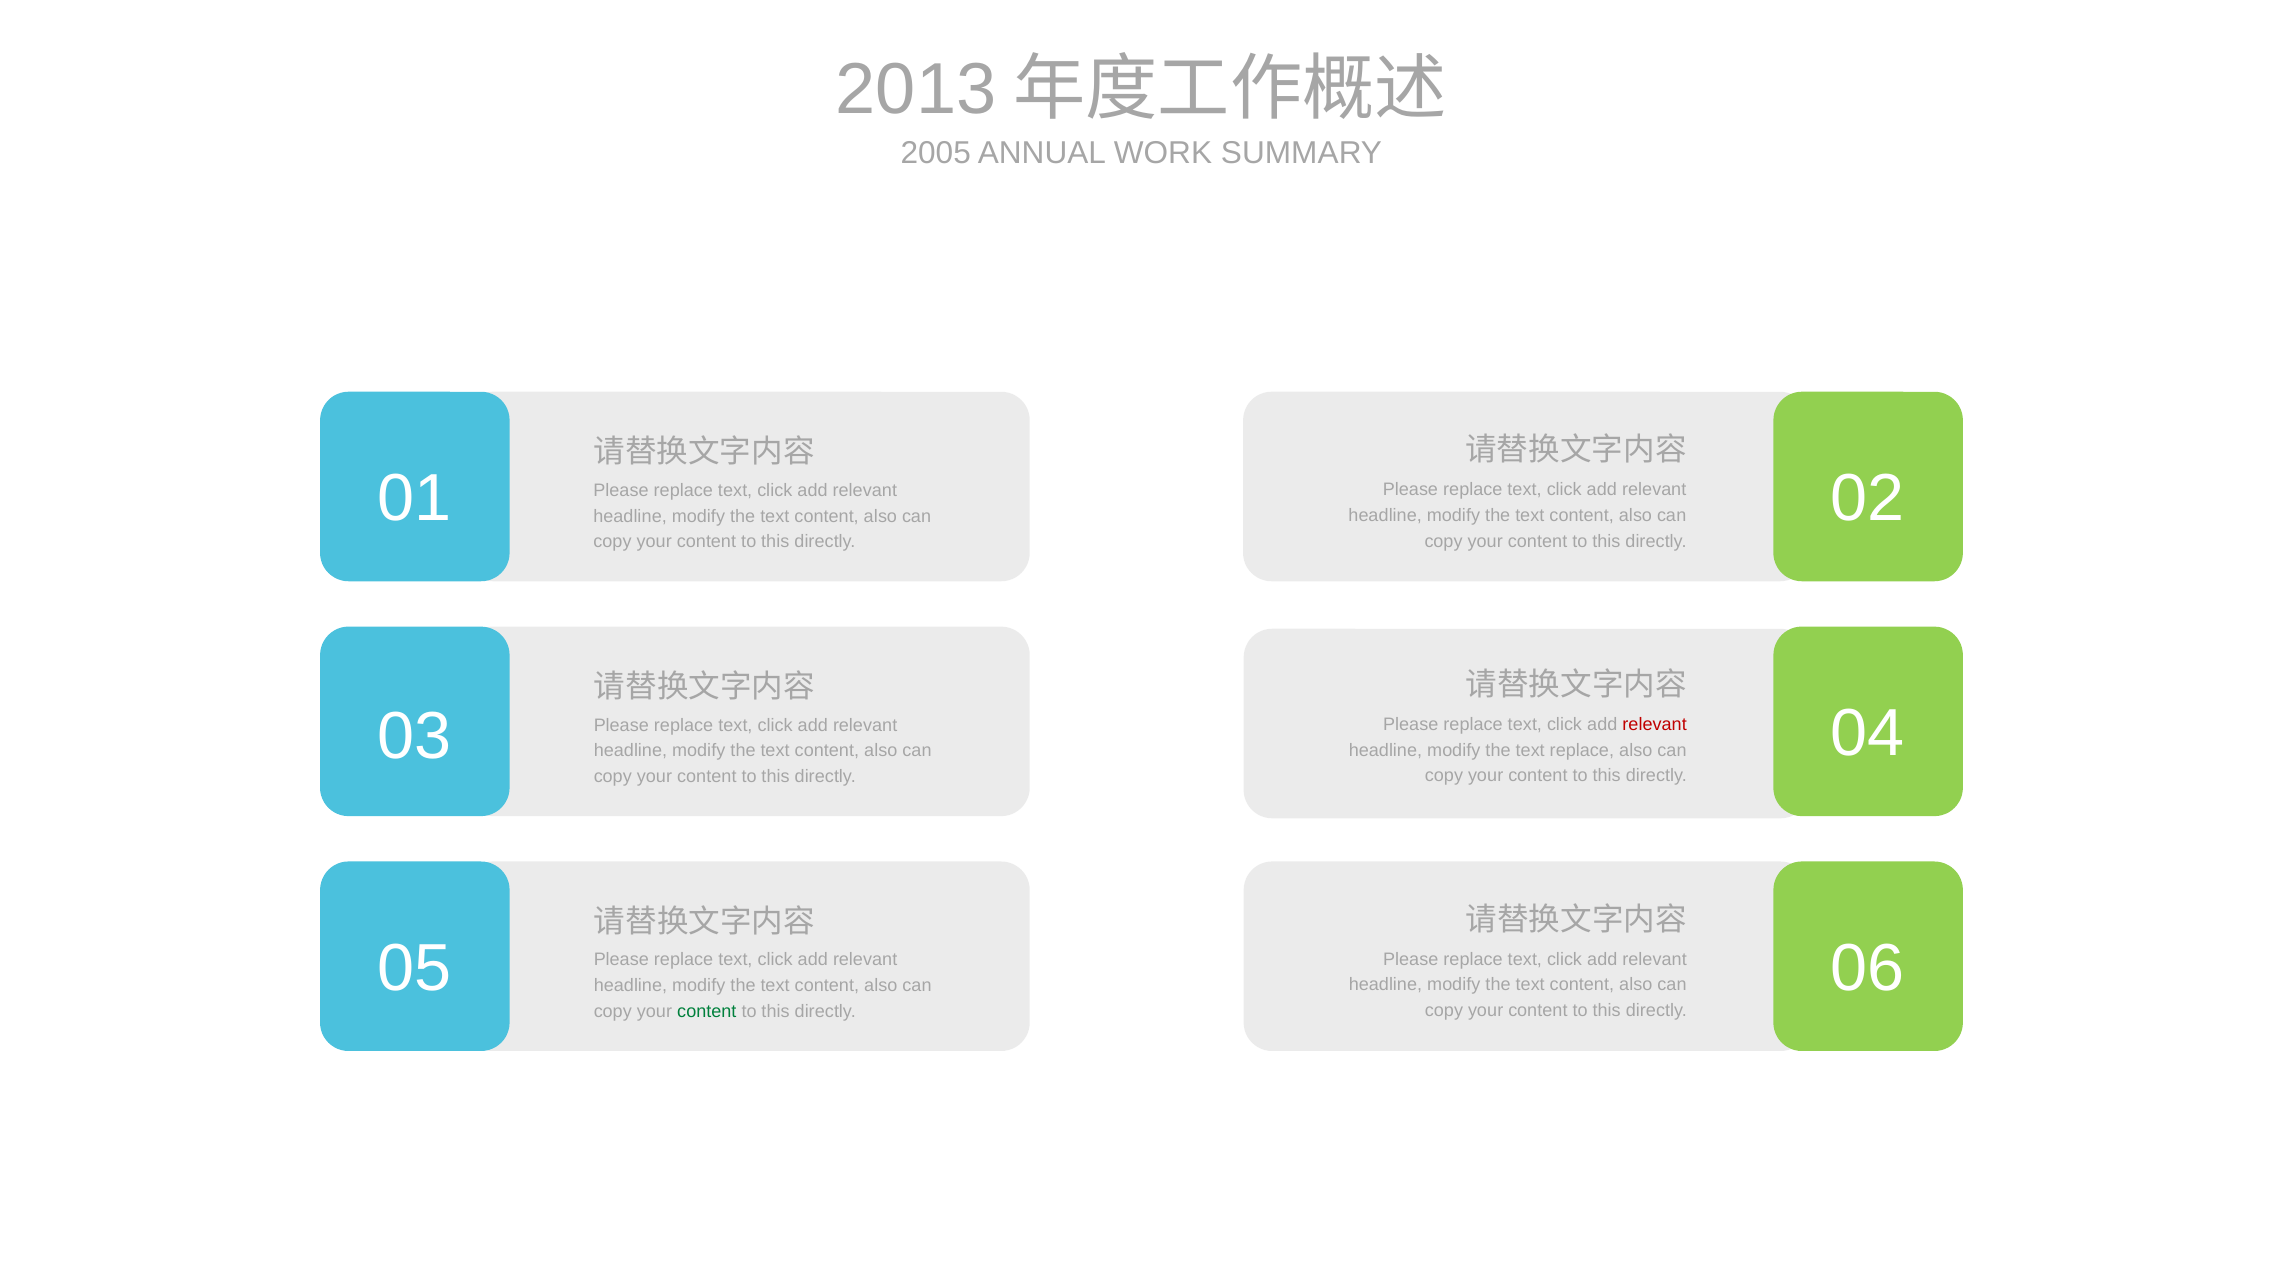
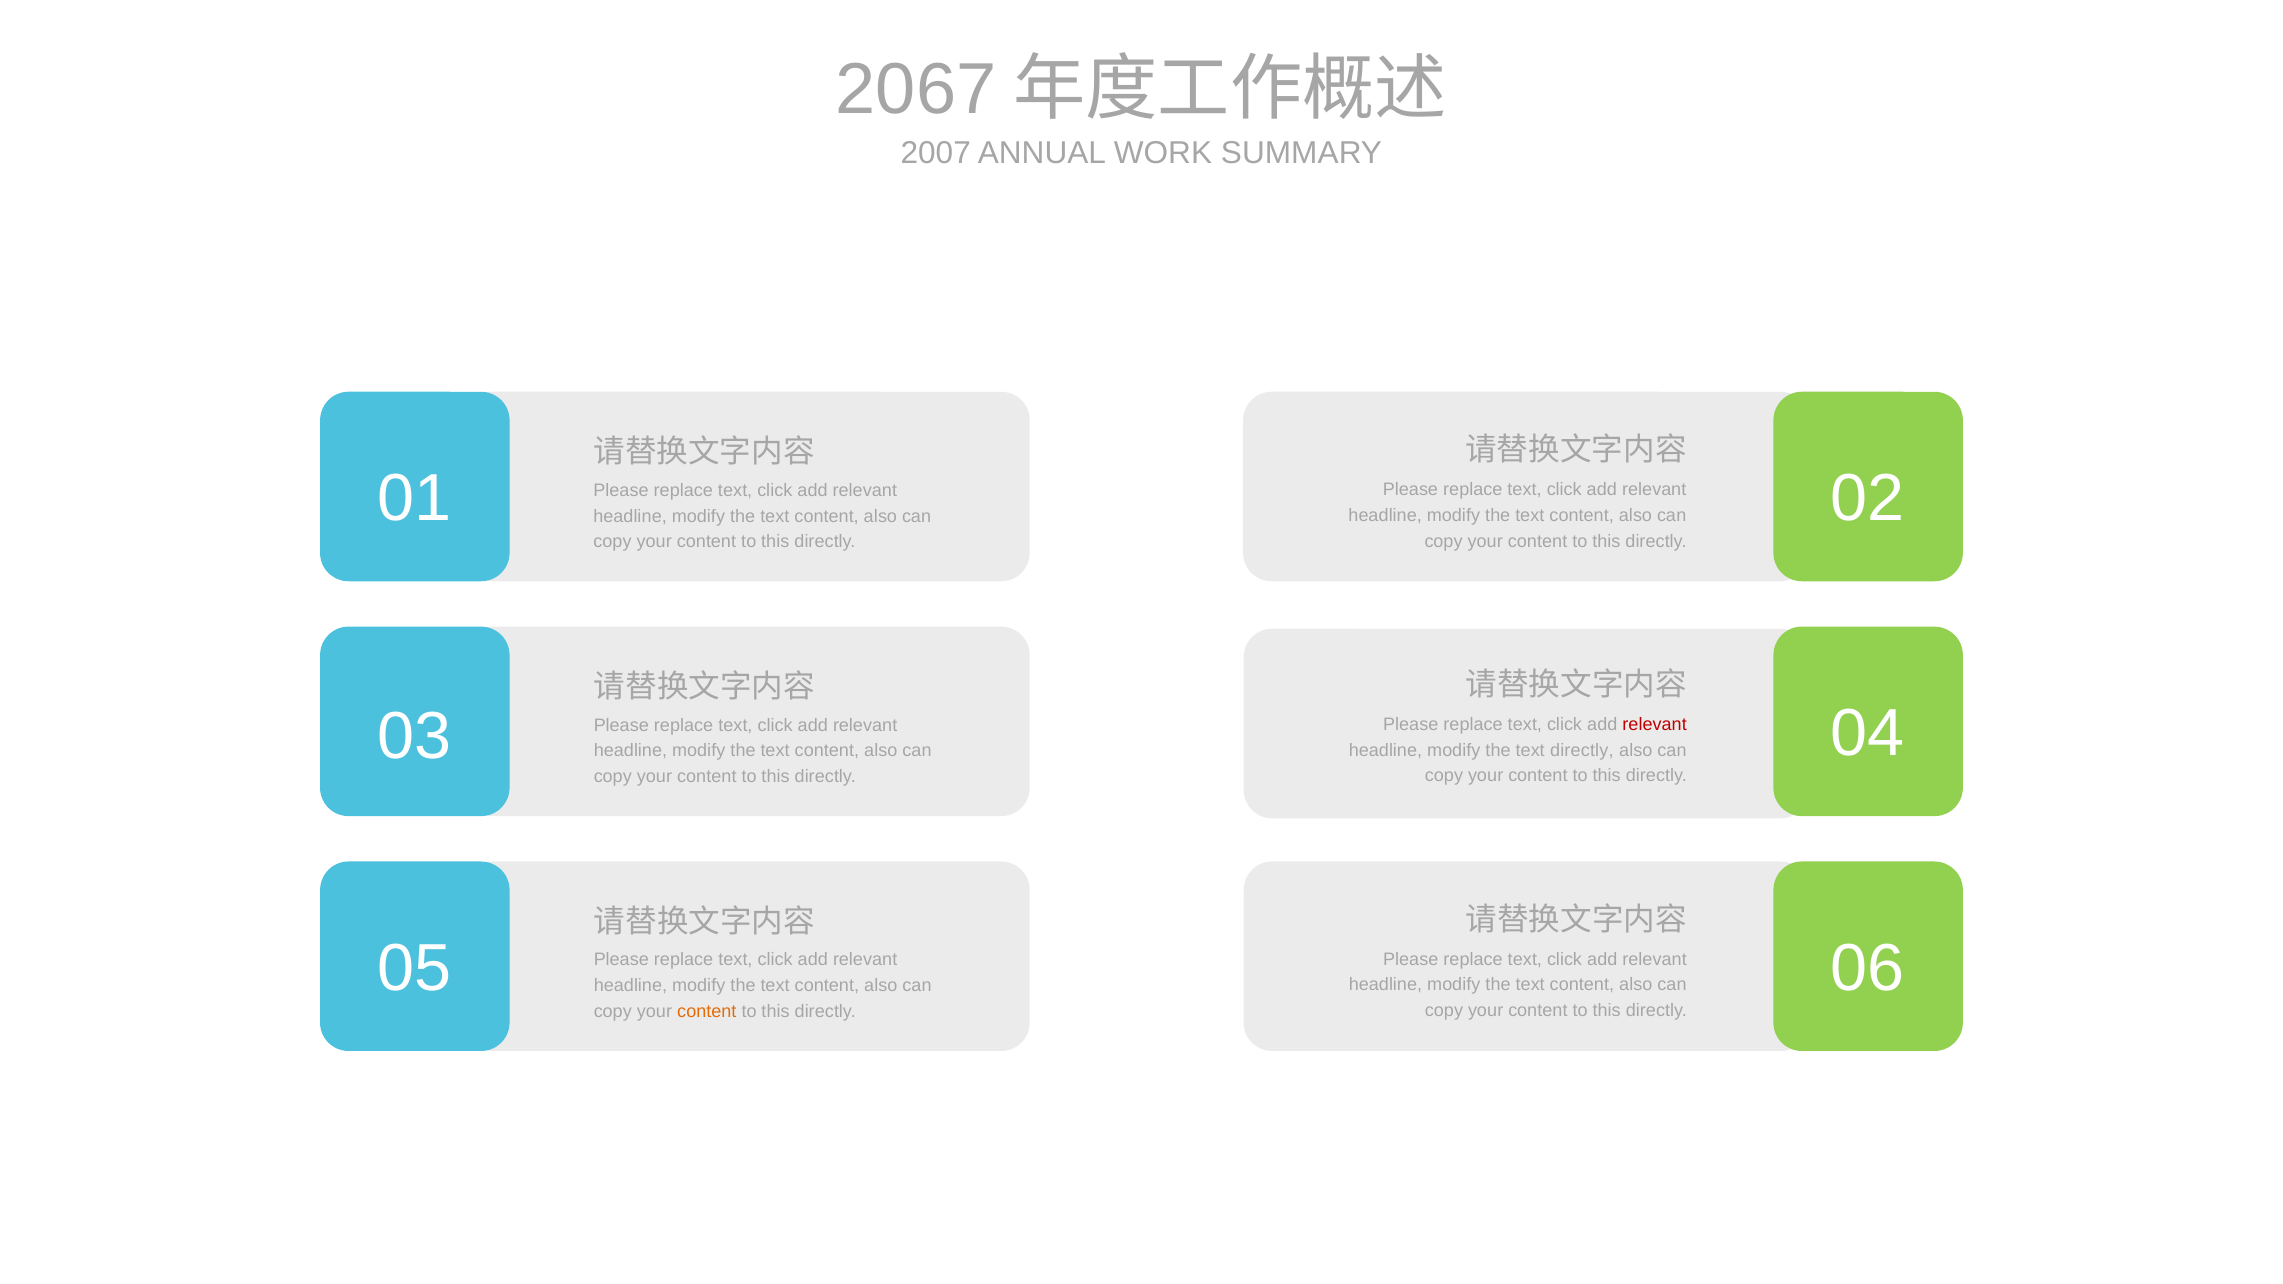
2013: 2013 -> 2067
2005: 2005 -> 2007
text replace: replace -> directly
content at (707, 1012) colour: green -> orange
